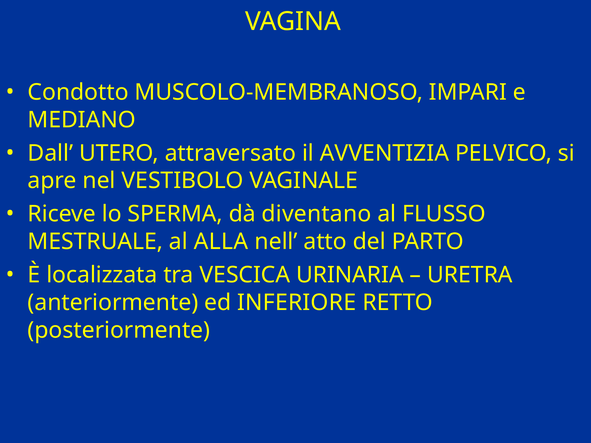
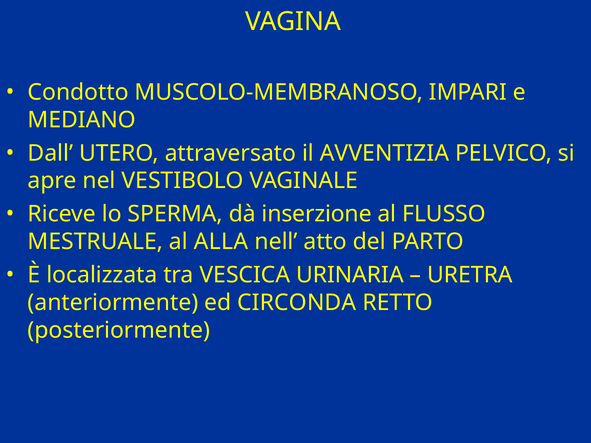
diventano: diventano -> inserzione
INFERIORE: INFERIORE -> CIRCONDA
